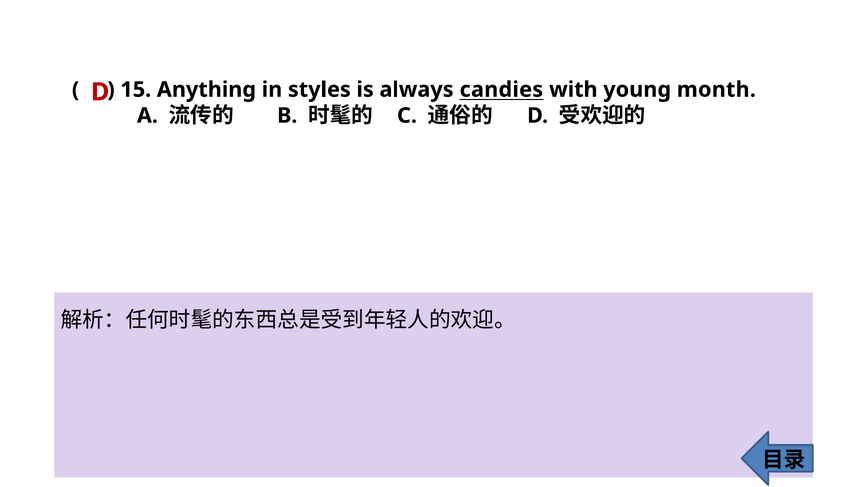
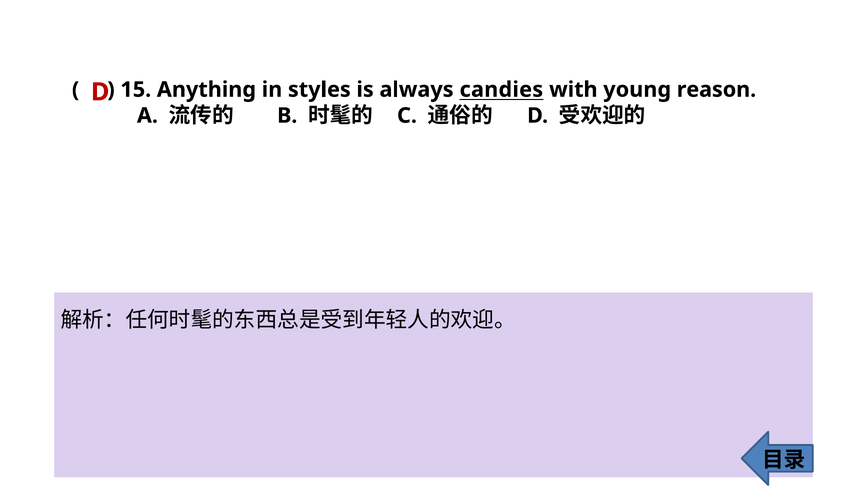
month: month -> reason
